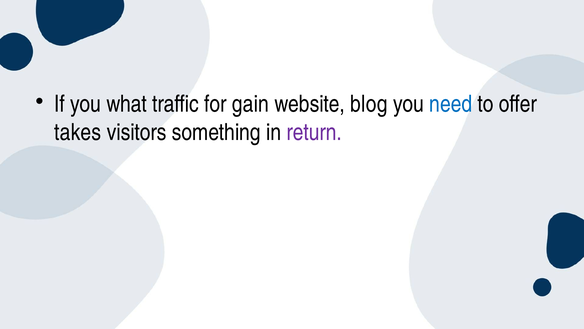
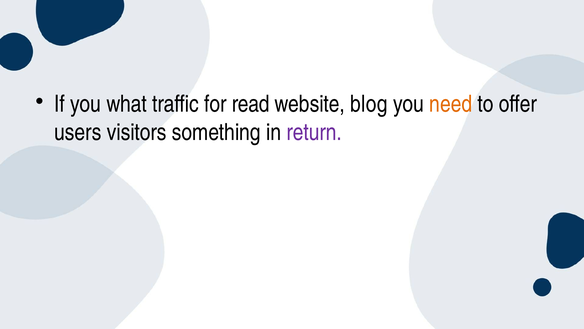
gain: gain -> read
need colour: blue -> orange
takes: takes -> users
